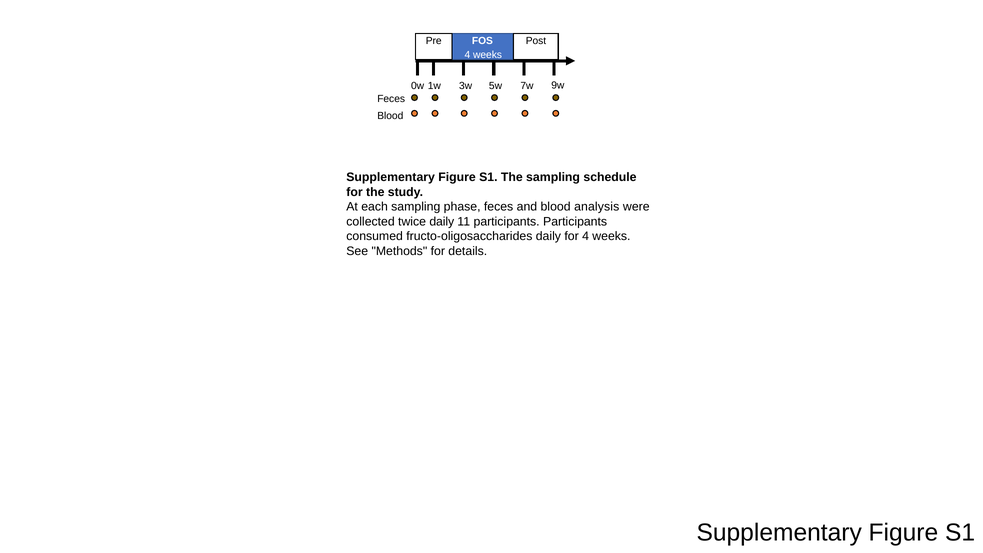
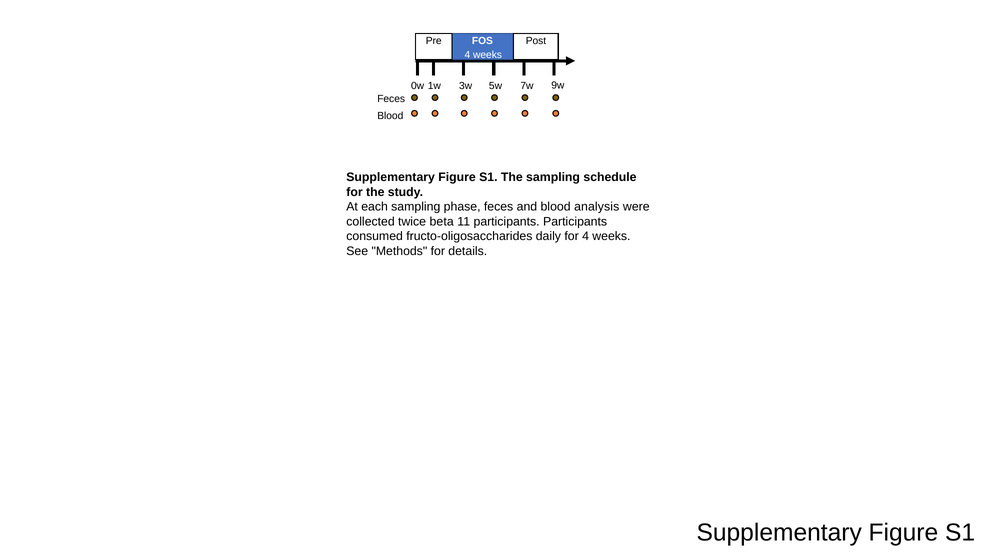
twice daily: daily -> beta
